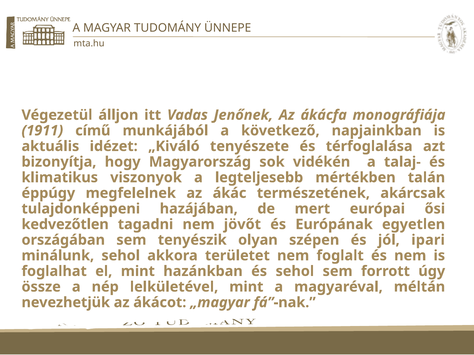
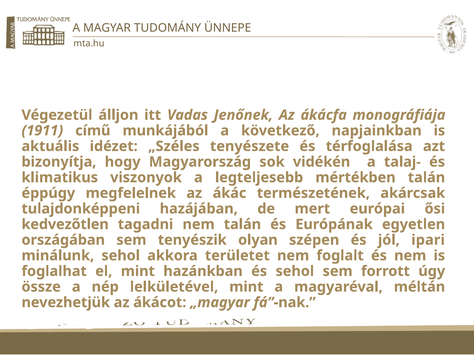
„Kiváló: „Kiváló -> „Széles
nem jövőt: jövőt -> talán
